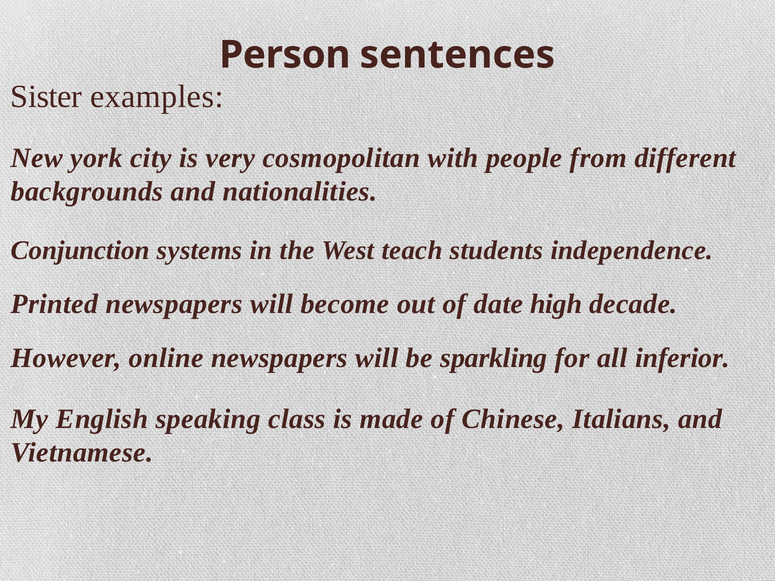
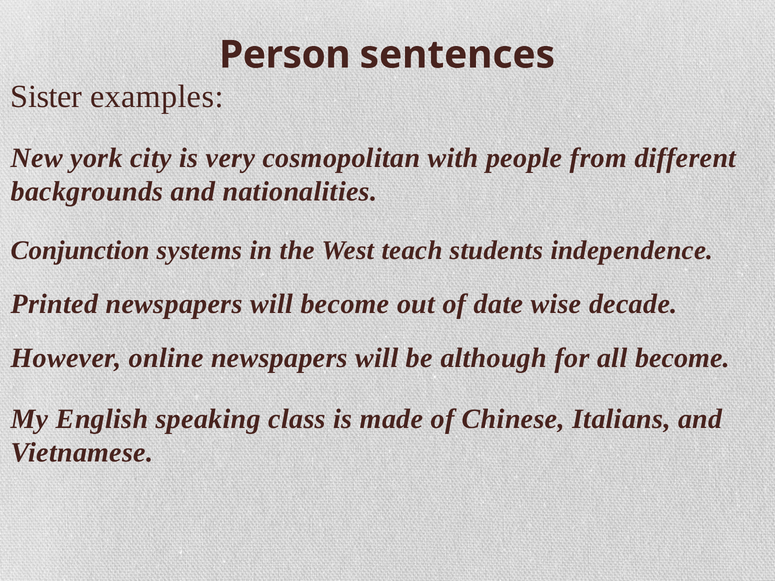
high: high -> wise
sparkling: sparkling -> although
all inferior: inferior -> become
